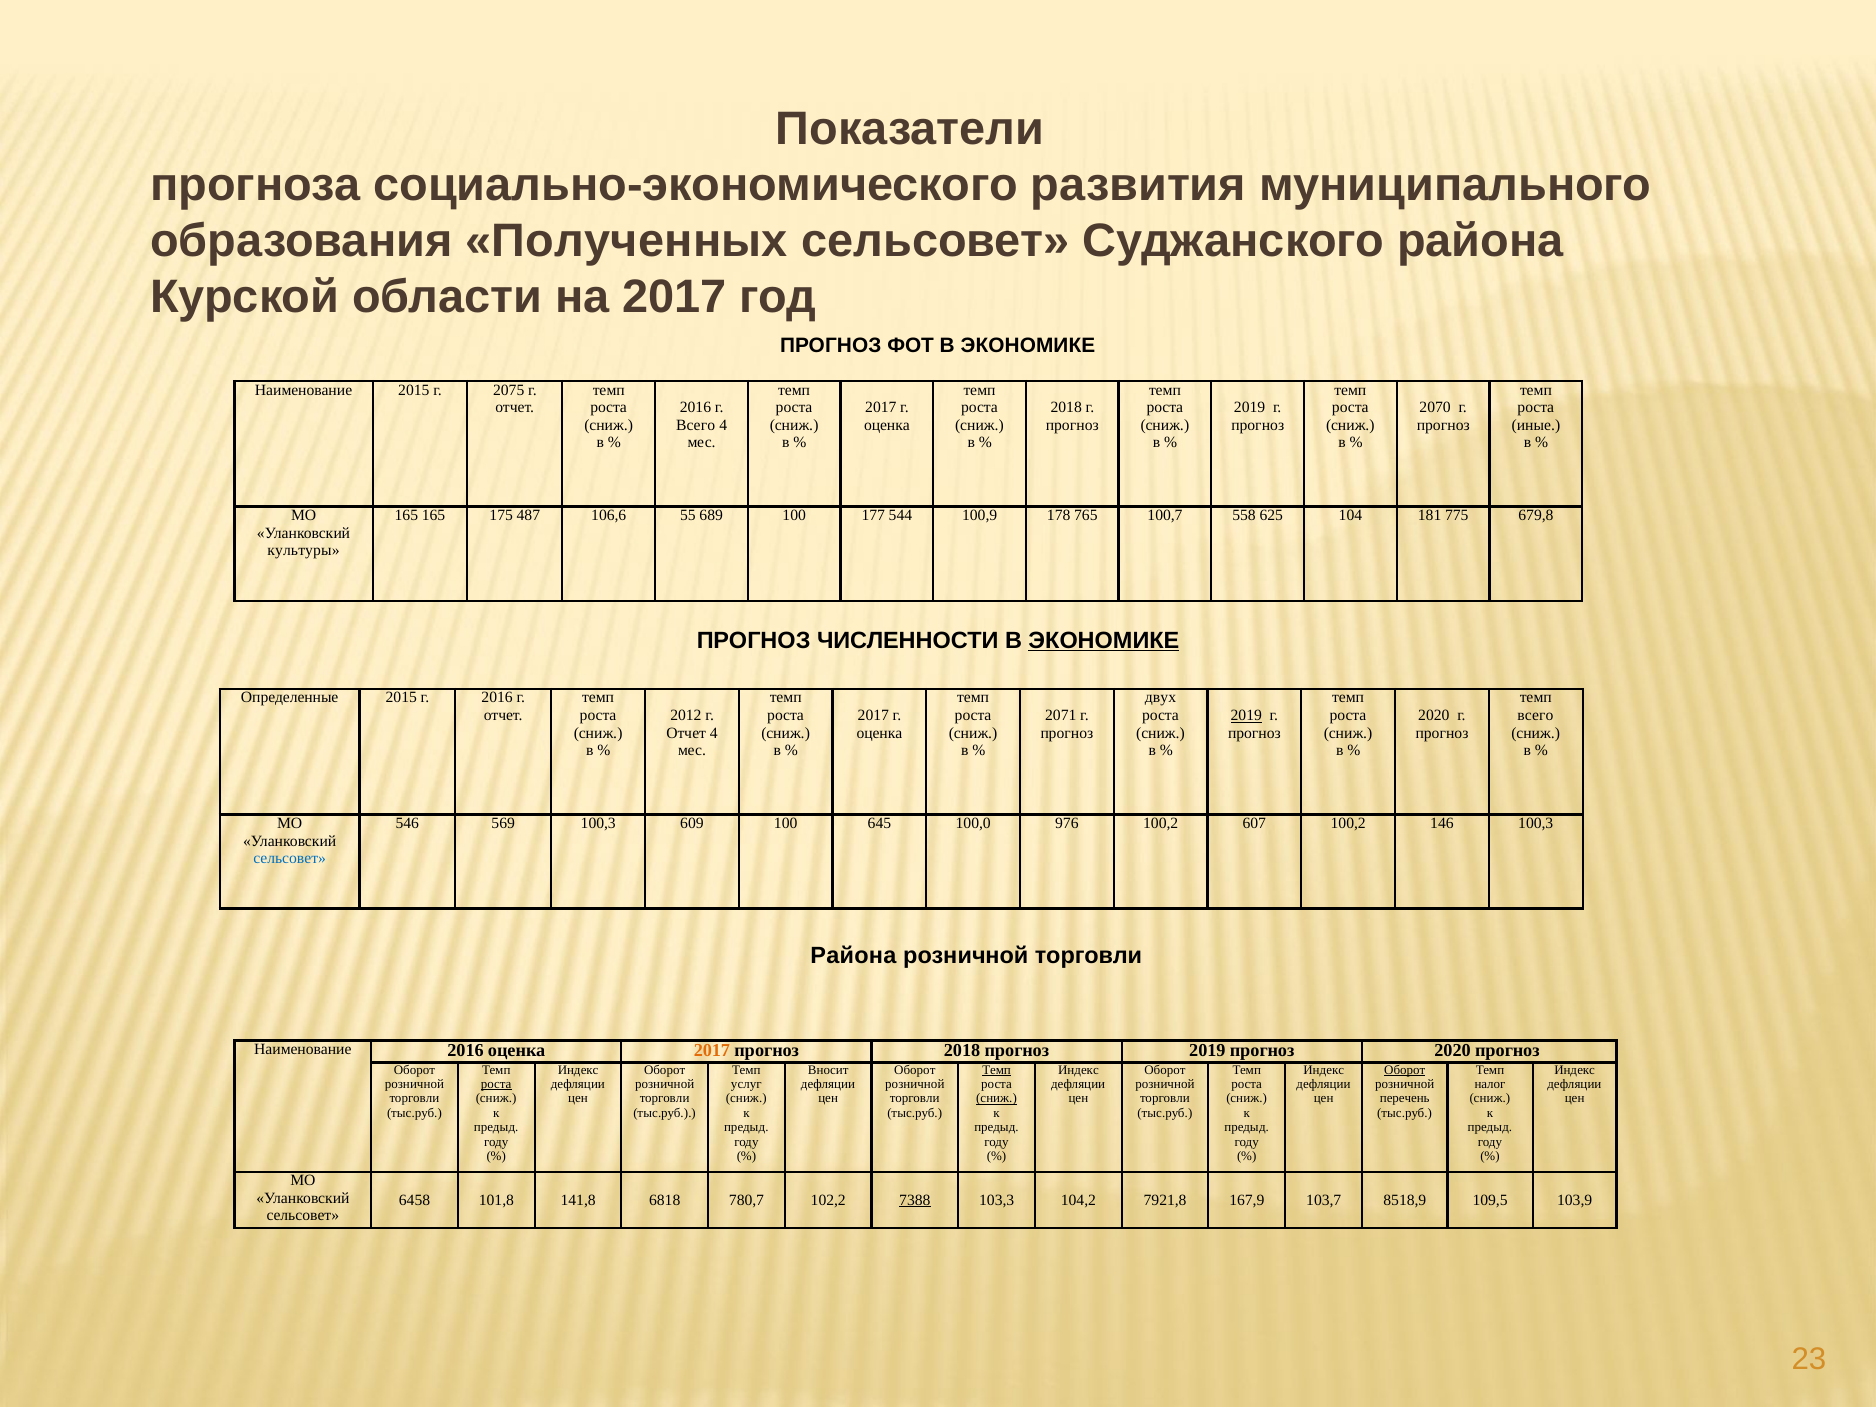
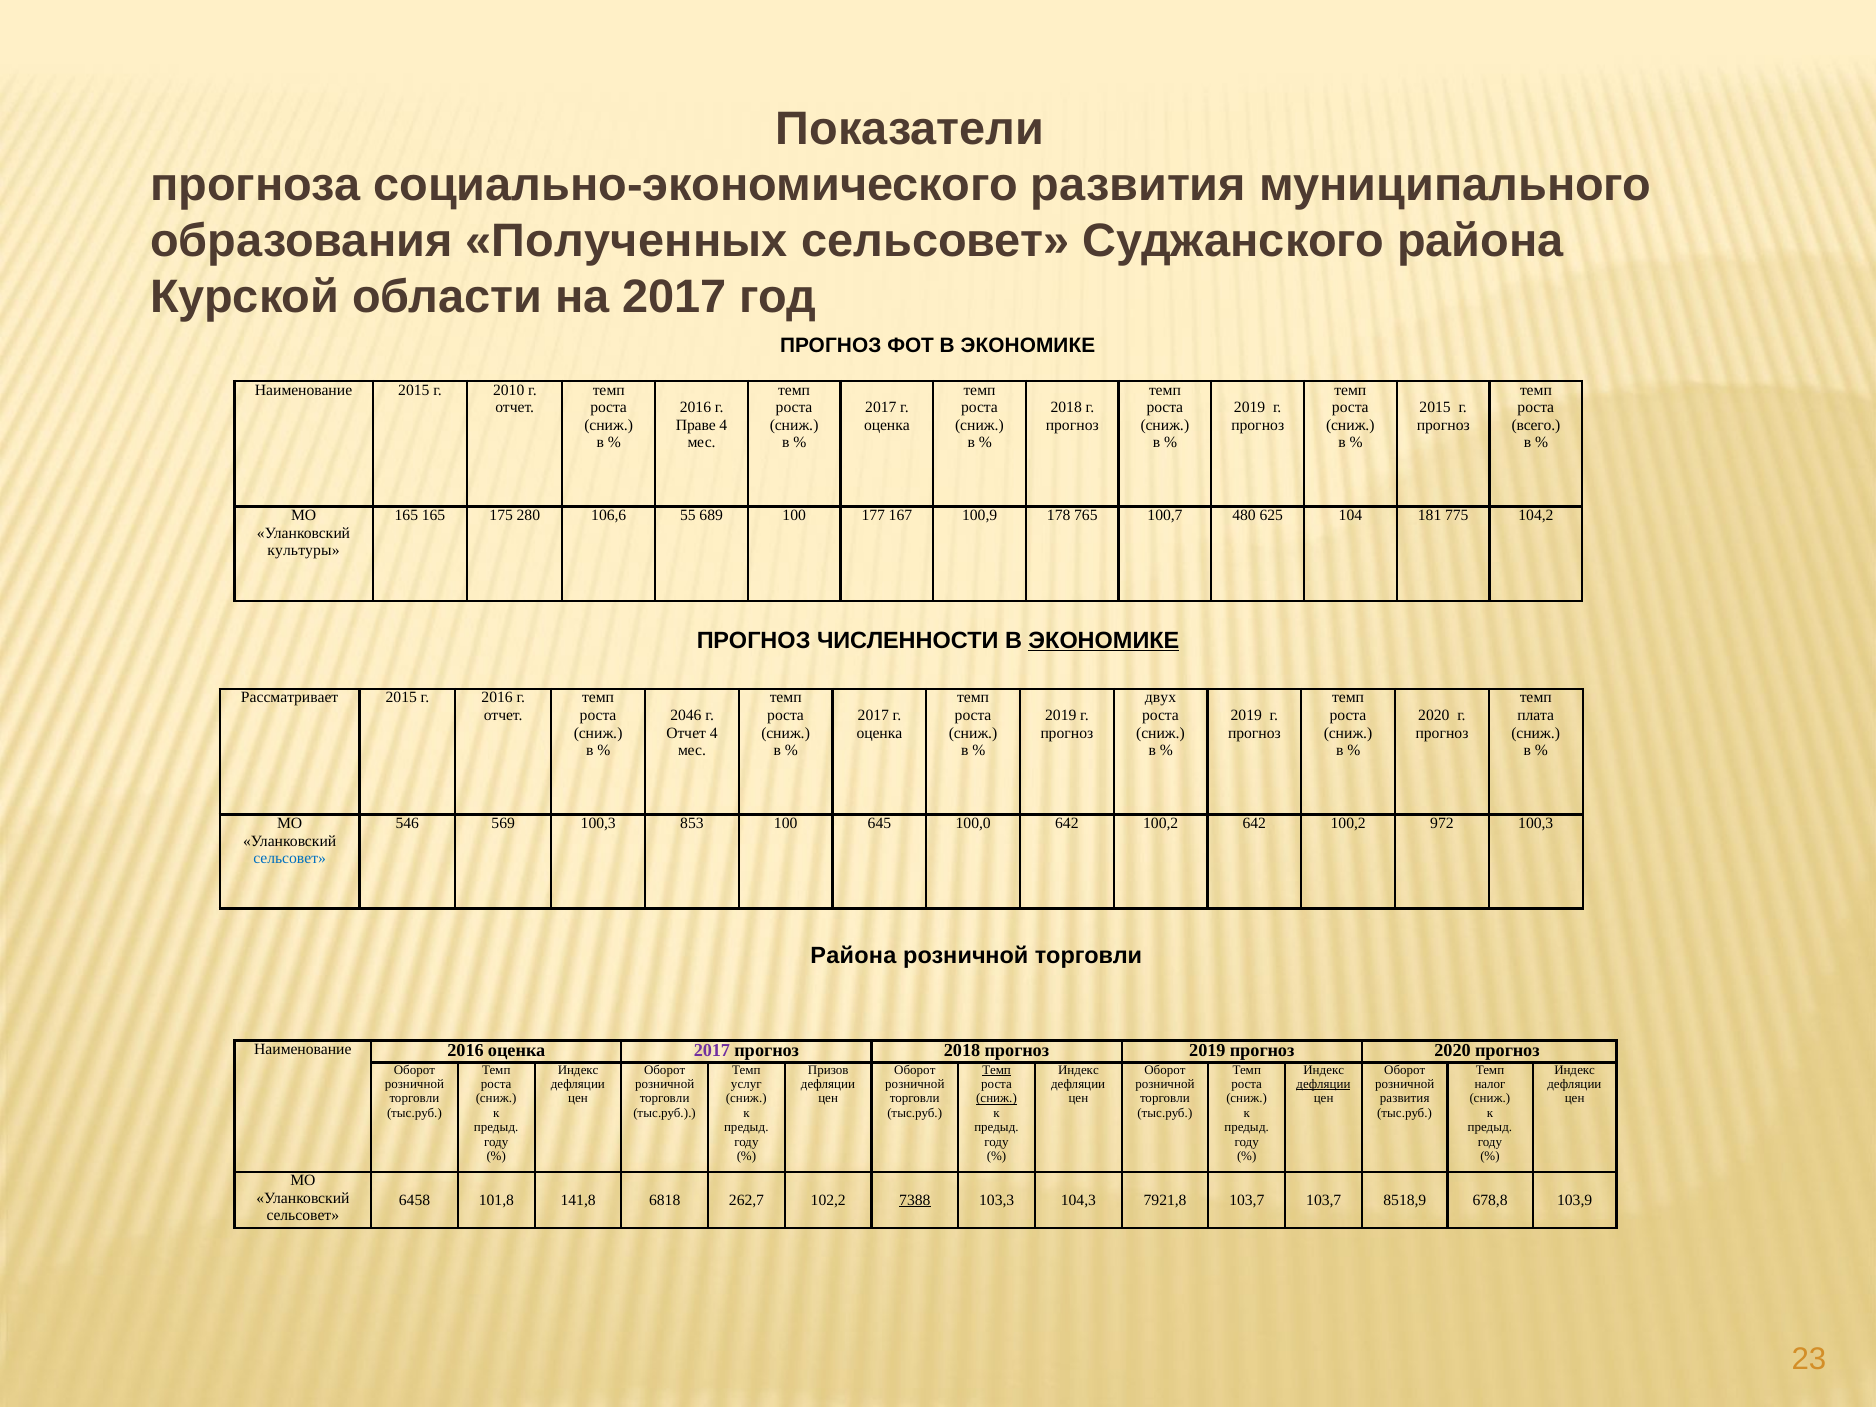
2075: 2075 -> 2010
2070 at (1435, 408): 2070 -> 2015
Всего at (696, 425): Всего -> Праве
иные: иные -> всего
487: 487 -> 280
544: 544 -> 167
558: 558 -> 480
679,8: 679,8 -> 104,2
Определенные: Определенные -> Рассматривает
2012: 2012 -> 2046
2071 at (1061, 715): 2071 -> 2019
2019 at (1246, 715) underline: present -> none
всего at (1536, 715): всего -> плата
609: 609 -> 853
100,0 976: 976 -> 642
100,2 607: 607 -> 642
146: 146 -> 972
2017 at (712, 1051) colour: orange -> purple
Вносит: Вносит -> Призов
Оборот at (1405, 1070) underline: present -> none
роста at (496, 1084) underline: present -> none
дефляции at (1323, 1084) underline: none -> present
перечень at (1405, 1099): перечень -> развития
780,7: 780,7 -> 262,7
104,2: 104,2 -> 104,3
7921,8 167,9: 167,9 -> 103,7
109,5: 109,5 -> 678,8
